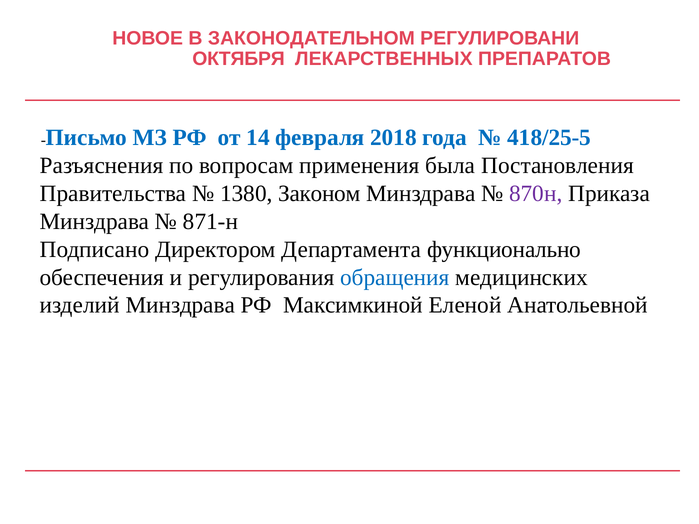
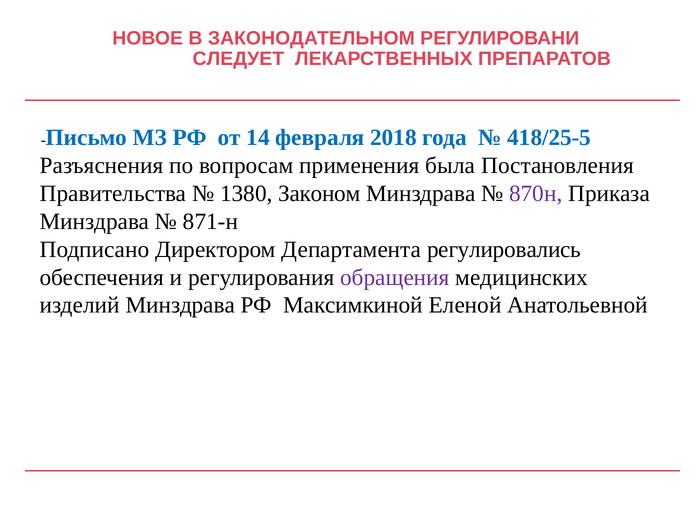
ОКТЯБРЯ: ОКТЯБРЯ -> СЛЕДУЕТ
функционально: функционально -> регулировались
обращения colour: blue -> purple
